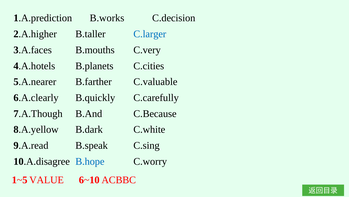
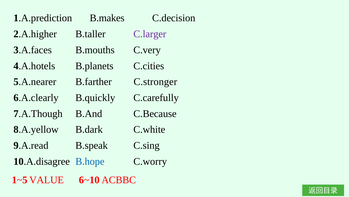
B.works: B.works -> B.makes
C.larger colour: blue -> purple
C.valuable: C.valuable -> C.stronger
